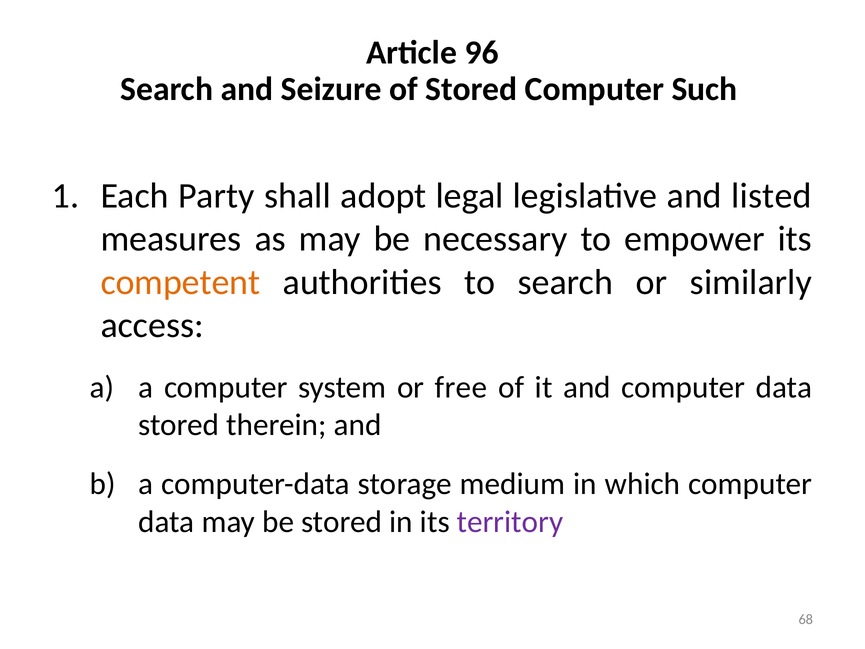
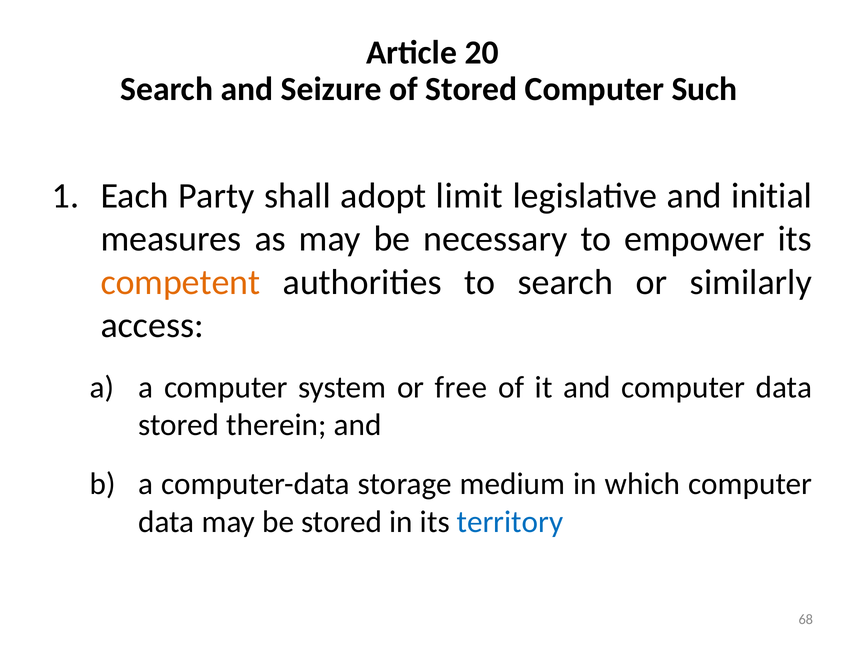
96: 96 -> 20
legal: legal -> limit
listed: listed -> initial
territory colour: purple -> blue
